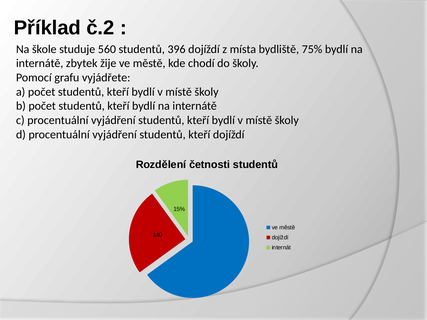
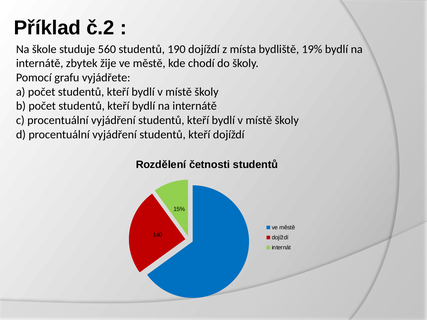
396: 396 -> 190
75%: 75% -> 19%
